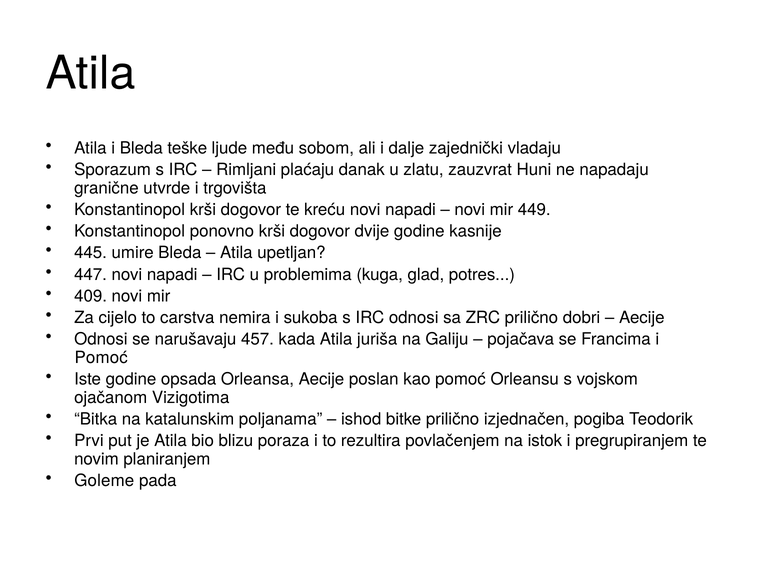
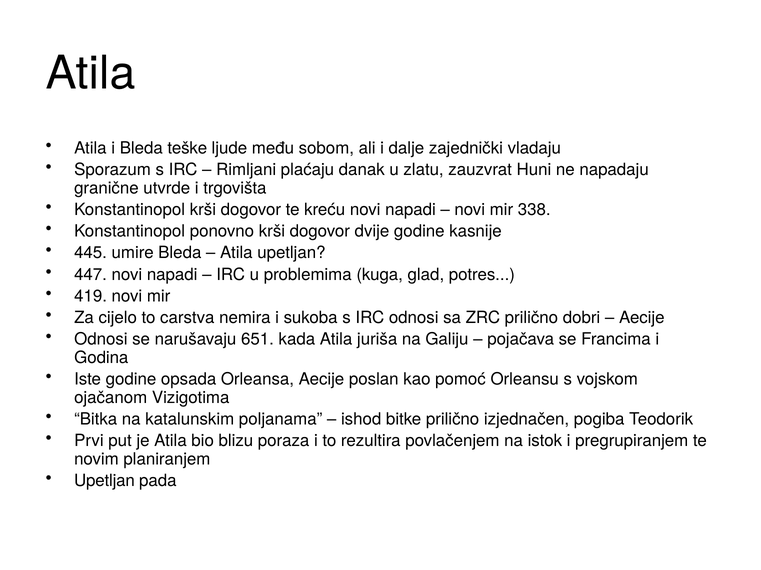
449: 449 -> 338
409: 409 -> 419
457: 457 -> 651
Pomoć at (101, 358): Pomoć -> Godina
Goleme at (104, 481): Goleme -> Upetljan
